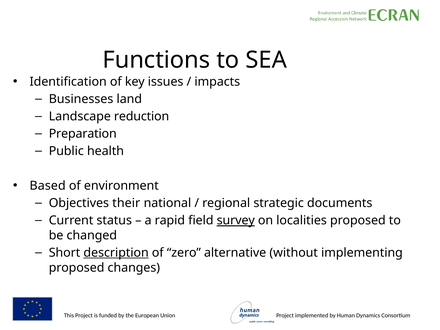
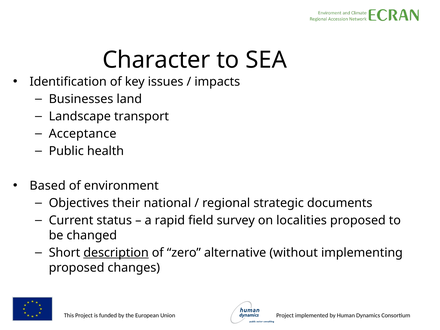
Functions: Functions -> Character
reduction: reduction -> transport
Preparation: Preparation -> Acceptance
survey underline: present -> none
